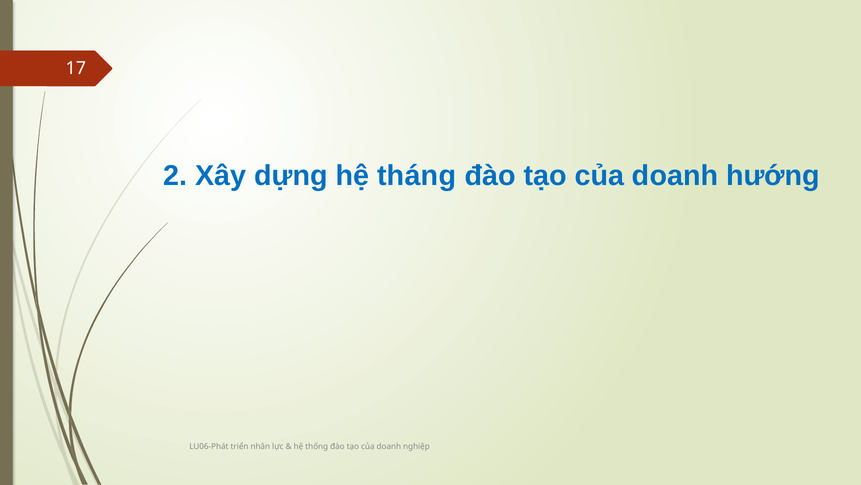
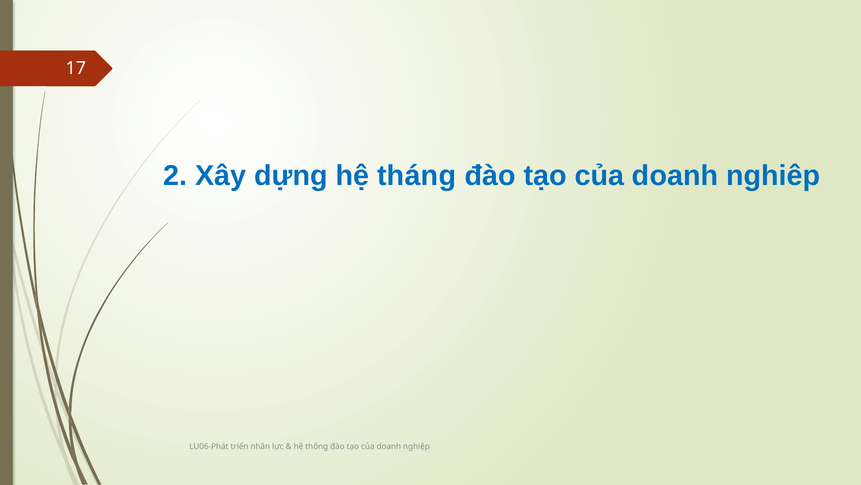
hướng: hướng -> nghiêp
